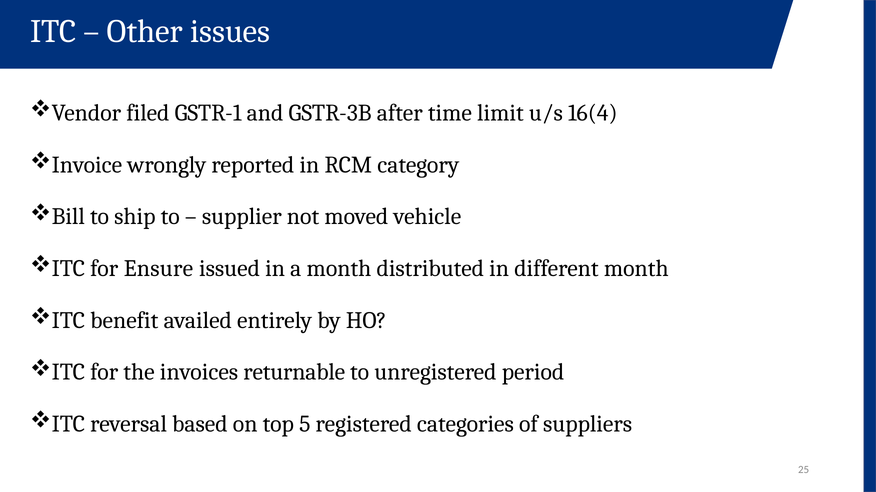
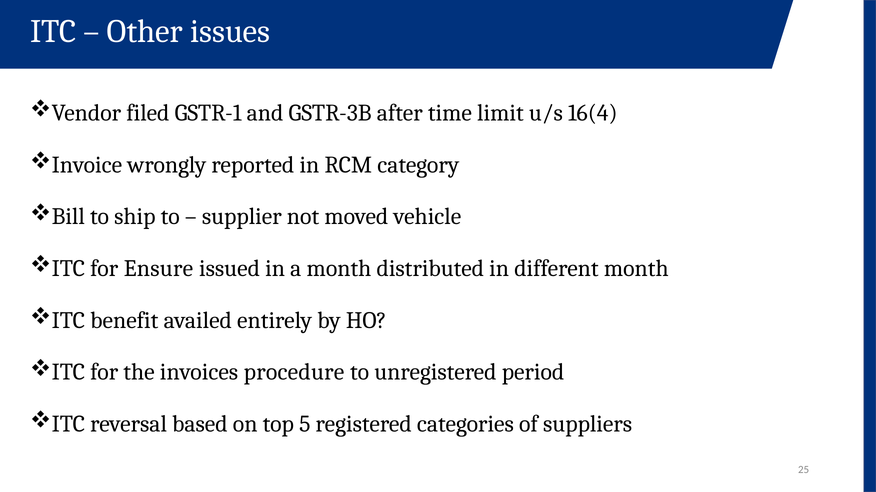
returnable: returnable -> procedure
